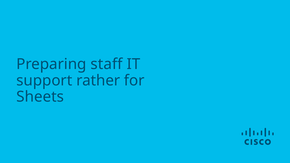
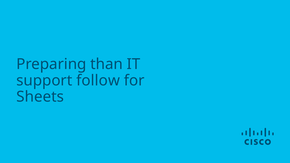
staff: staff -> than
rather: rather -> follow
